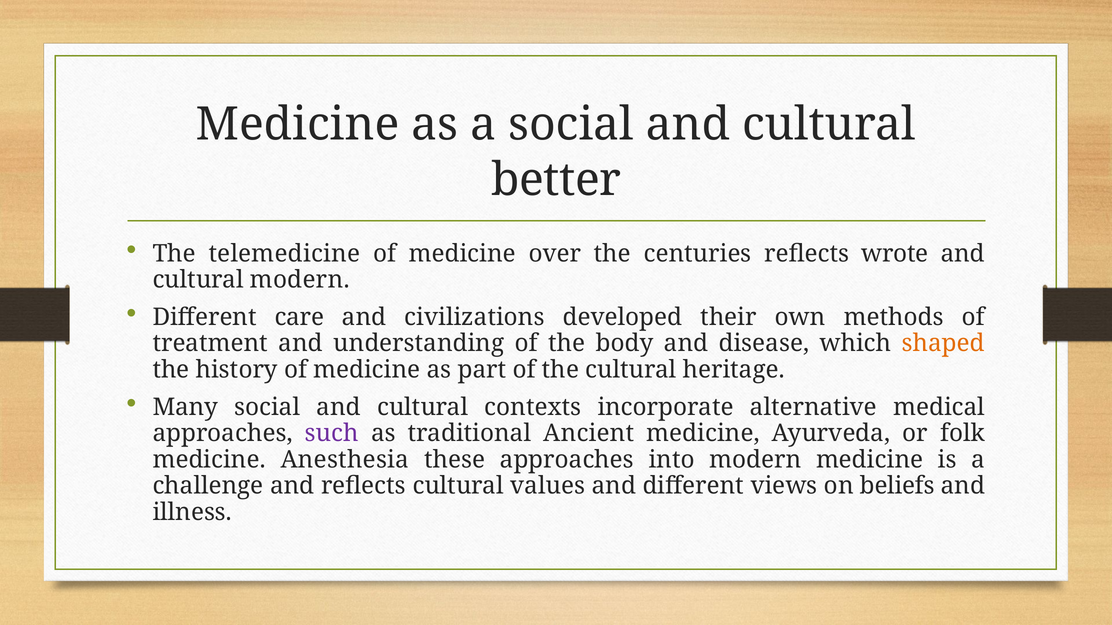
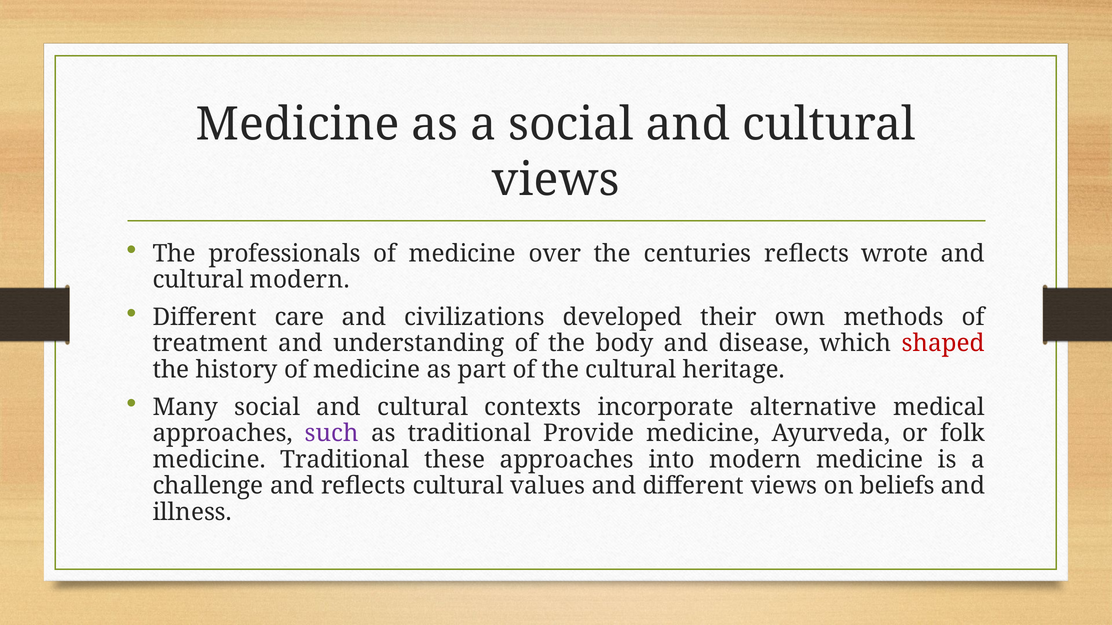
better at (556, 180): better -> views
telemedicine: telemedicine -> professionals
shaped colour: orange -> red
Ancient: Ancient -> Provide
medicine Anesthesia: Anesthesia -> Traditional
